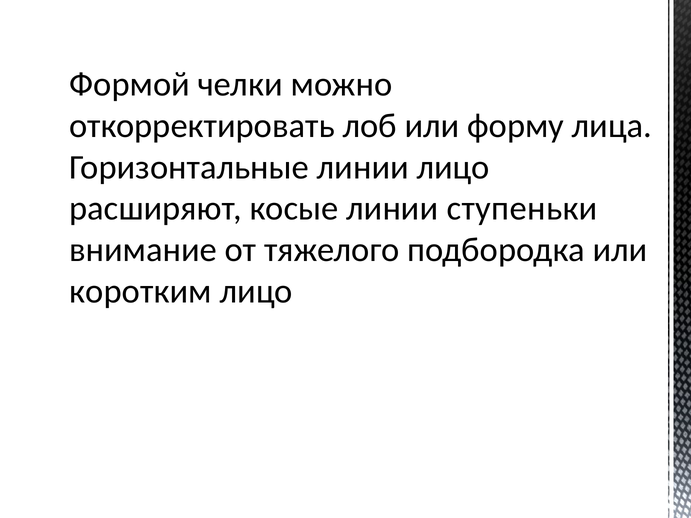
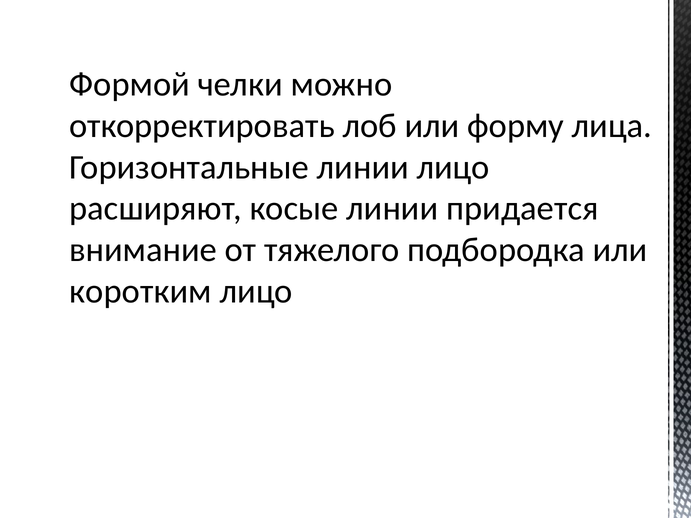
ступеньки: ступеньки -> придается
